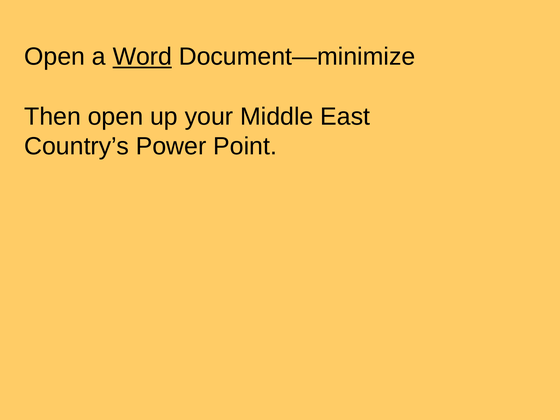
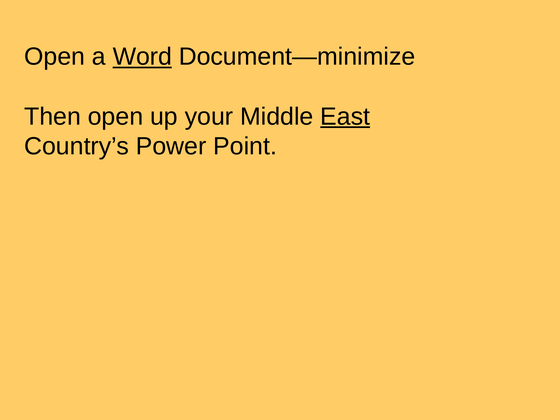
East underline: none -> present
